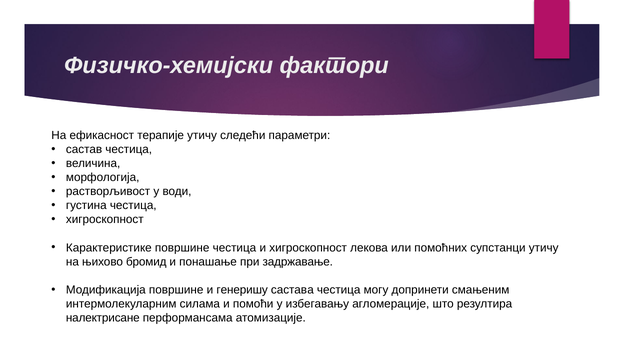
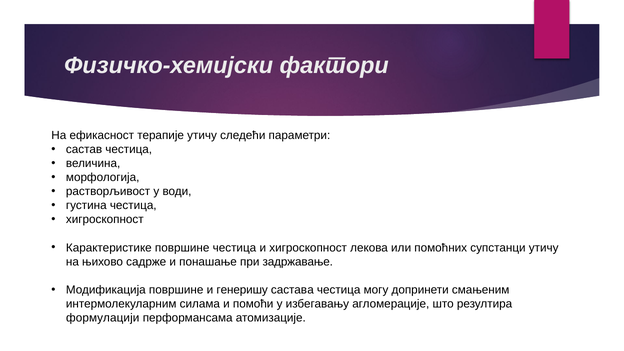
бромид: бромид -> садрже
налектрисане: налектрисане -> формулацији
